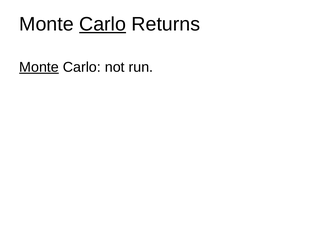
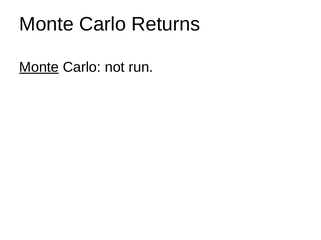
Carlo at (103, 24) underline: present -> none
